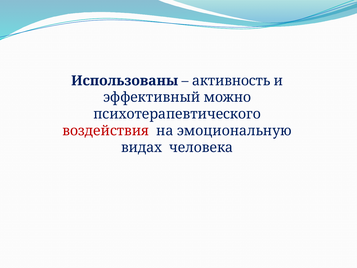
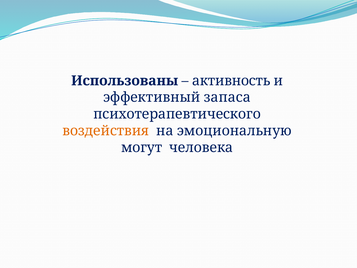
можно: можно -> запаса
воздействия colour: red -> orange
видах: видах -> могут
